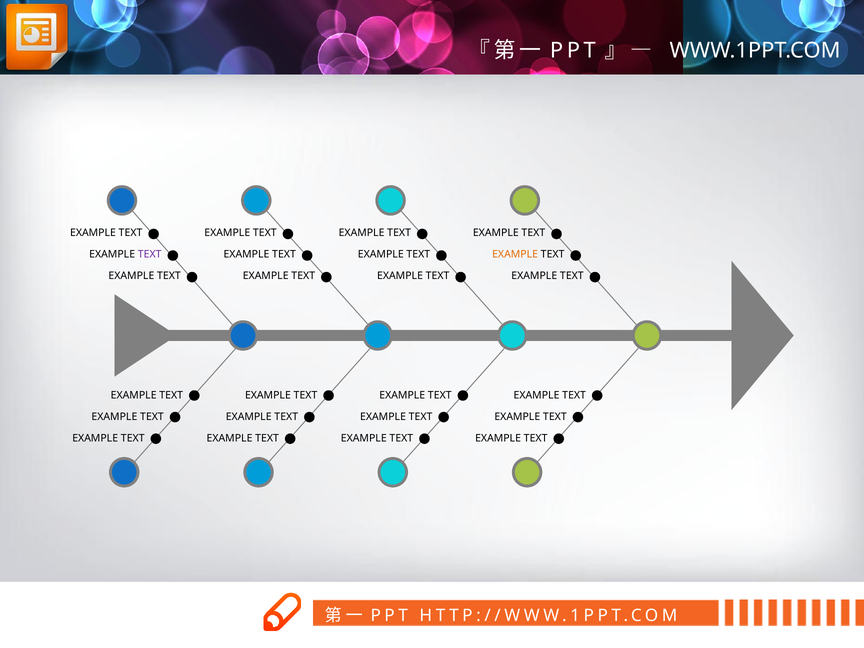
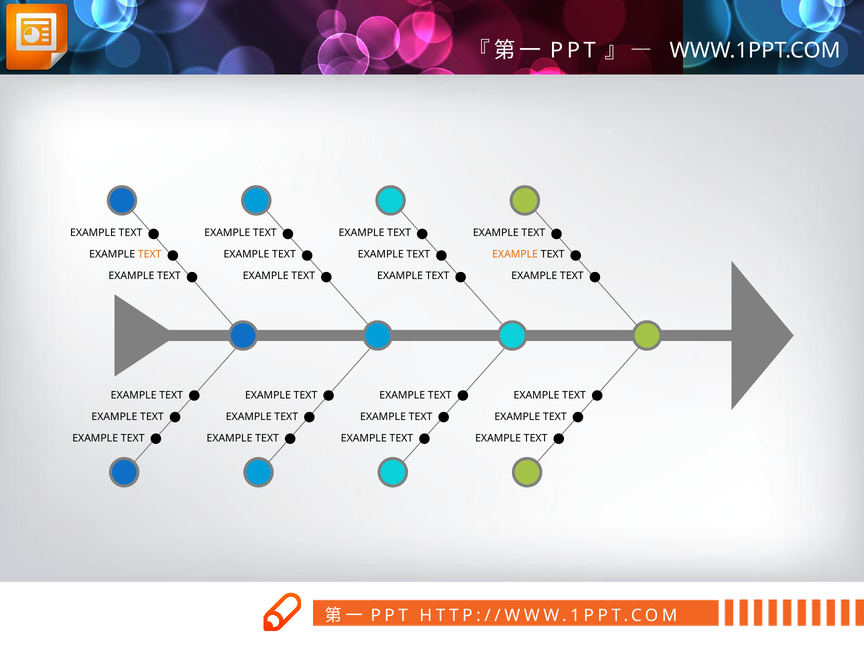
TEXT at (150, 254) colour: purple -> orange
